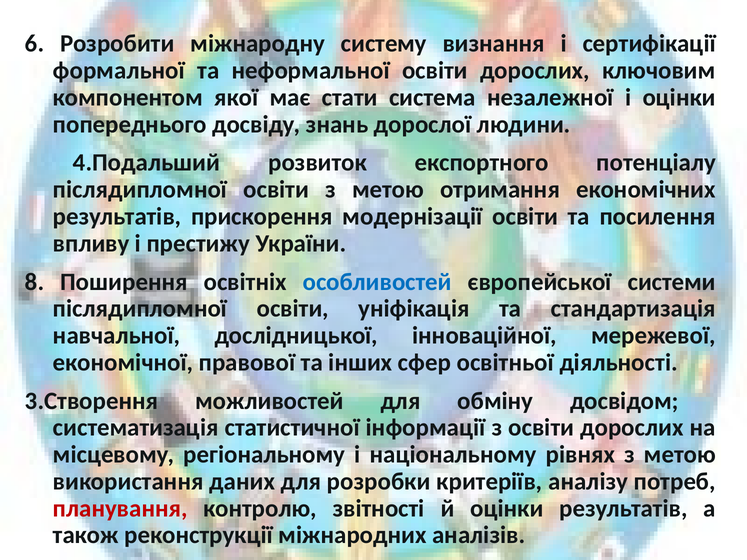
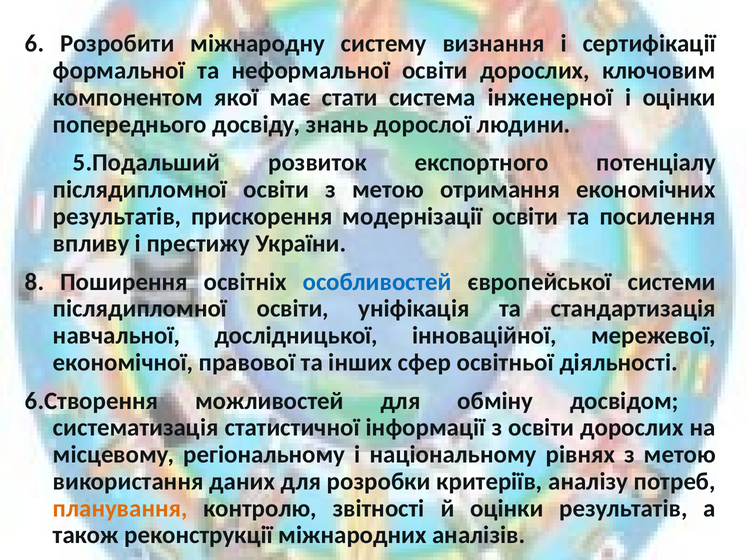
незалежної: незалежної -> інженерної
4.Подальший: 4.Подальший -> 5.Подальший
3.Створення: 3.Створення -> 6.Створення
планування colour: red -> orange
